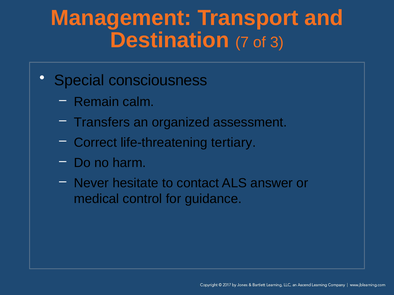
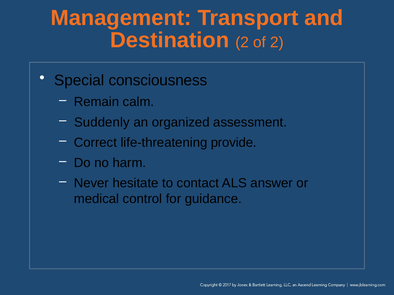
Destination 7: 7 -> 2
of 3: 3 -> 2
Transfers: Transfers -> Suddenly
tertiary: tertiary -> provide
